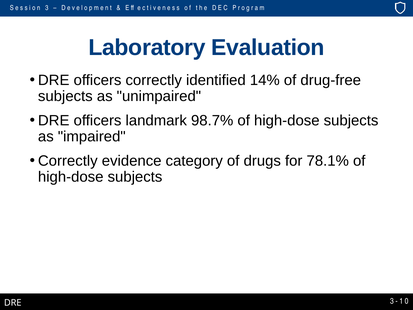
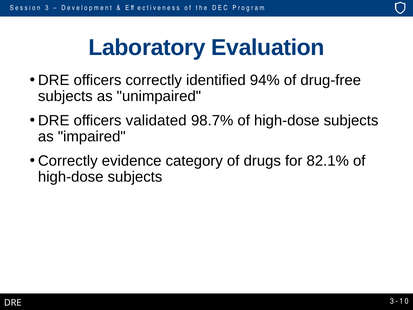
14%: 14% -> 94%
landmark: landmark -> validated
78.1%: 78.1% -> 82.1%
